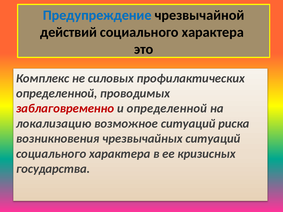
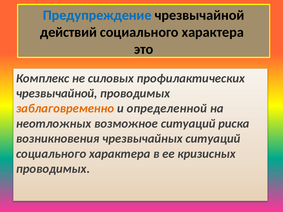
определенной at (57, 93): определенной -> чрезвычайной
заблаговременно colour: red -> orange
локализацию: локализацию -> неотложных
государства at (53, 169): государства -> проводимых
